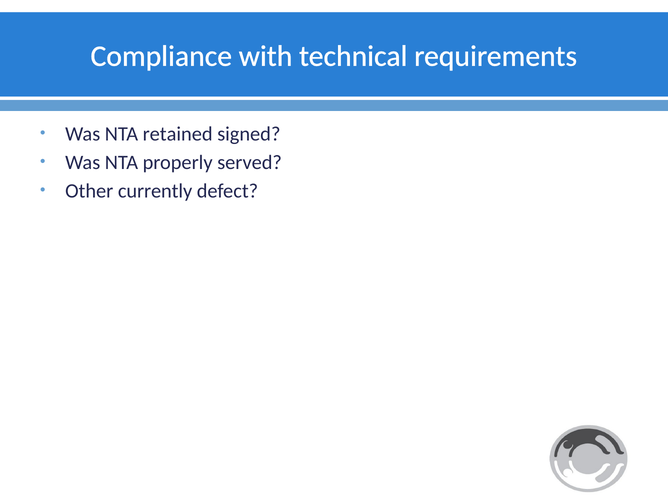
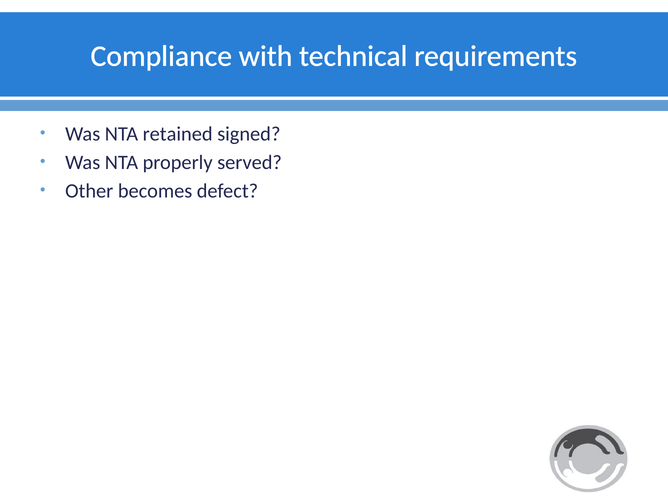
currently: currently -> becomes
